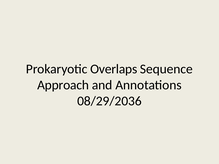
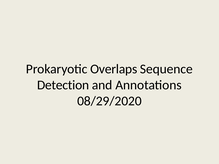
Approach: Approach -> Detection
08/29/2036: 08/29/2036 -> 08/29/2020
